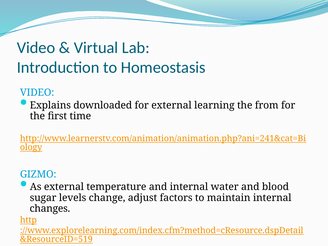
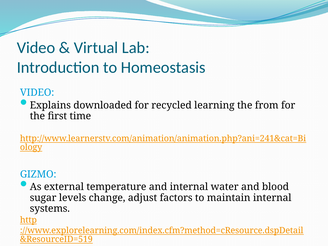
for external: external -> recycled
changes: changes -> systems
